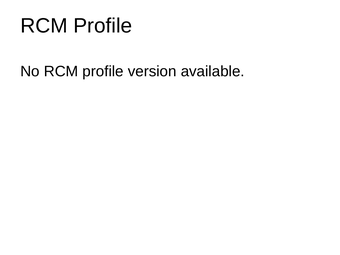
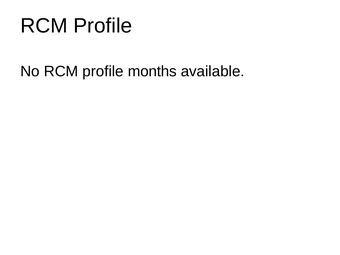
version: version -> months
